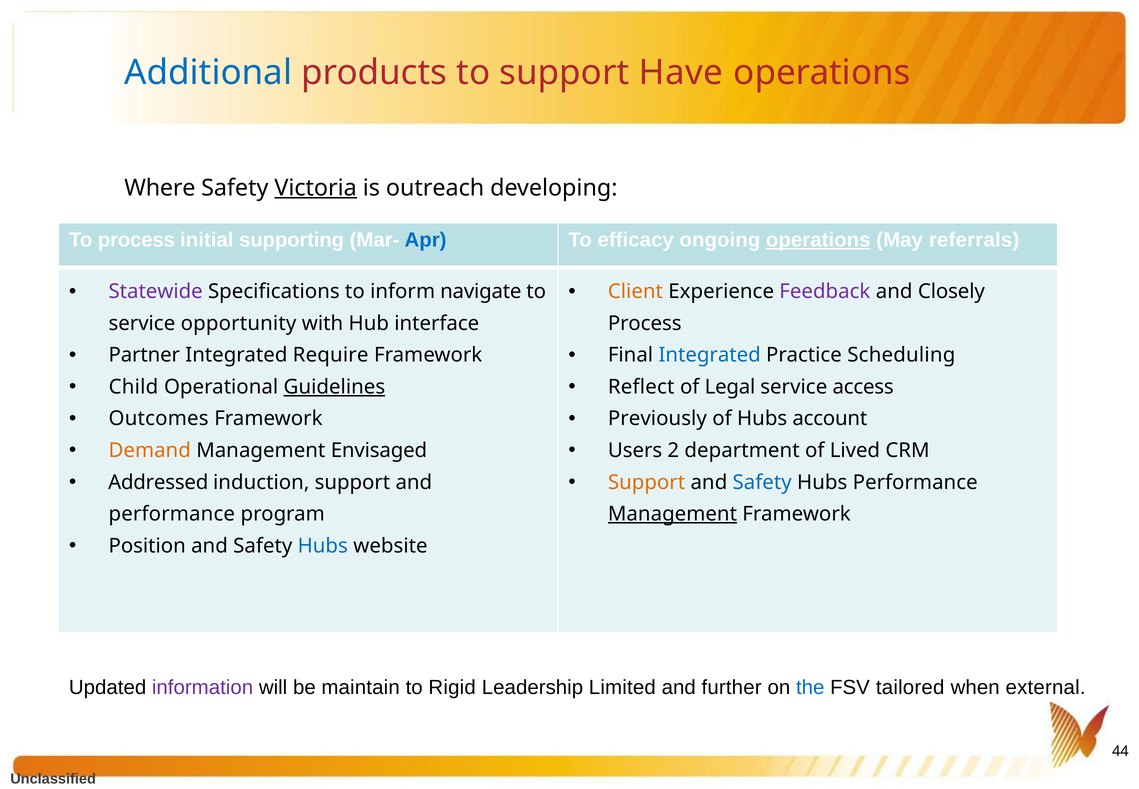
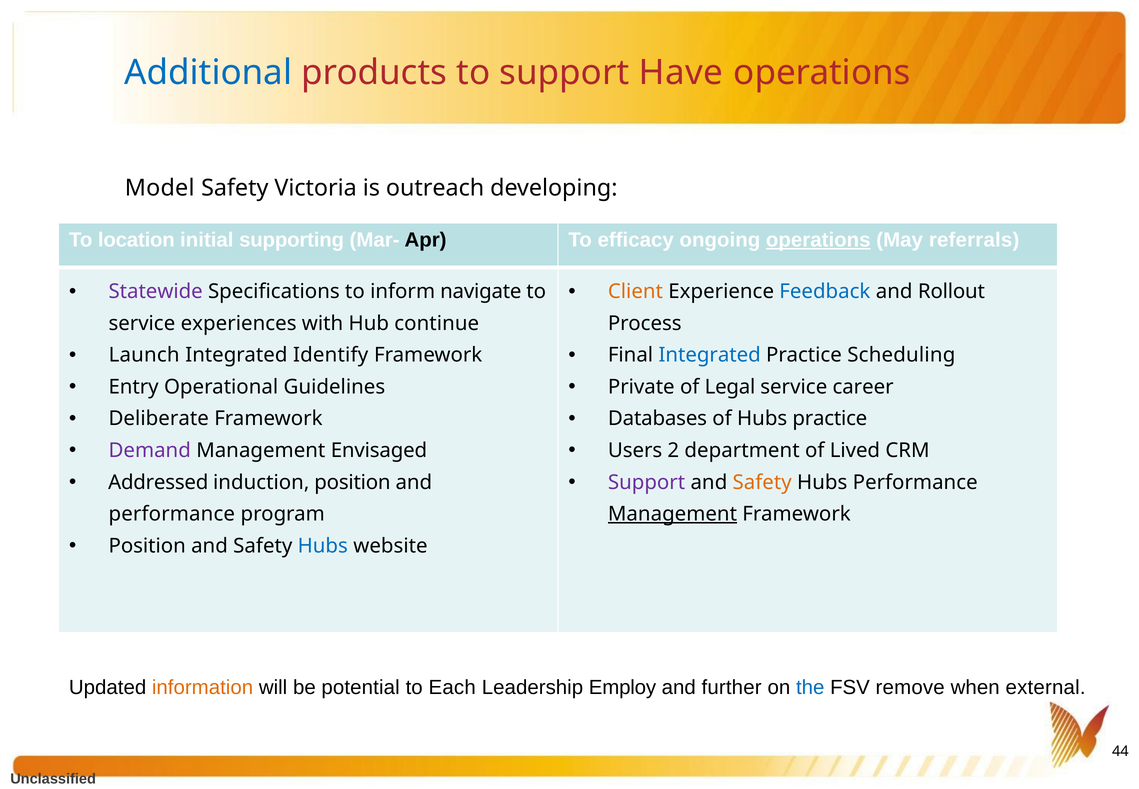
Where: Where -> Model
Victoria underline: present -> none
To process: process -> location
Apr colour: blue -> black
Feedback colour: purple -> blue
Closely: Closely -> Rollout
opportunity: opportunity -> experiences
interface: interface -> continue
Partner: Partner -> Launch
Require: Require -> Identify
Child: Child -> Entry
Guidelines underline: present -> none
Reflect: Reflect -> Private
access: access -> career
Outcomes: Outcomes -> Deliberate
Previously: Previously -> Databases
Hubs account: account -> practice
Demand colour: orange -> purple
induction support: support -> position
Support at (647, 482) colour: orange -> purple
Safety at (762, 482) colour: blue -> orange
information colour: purple -> orange
maintain: maintain -> potential
Rigid: Rigid -> Each
Limited: Limited -> Employ
tailored: tailored -> remove
